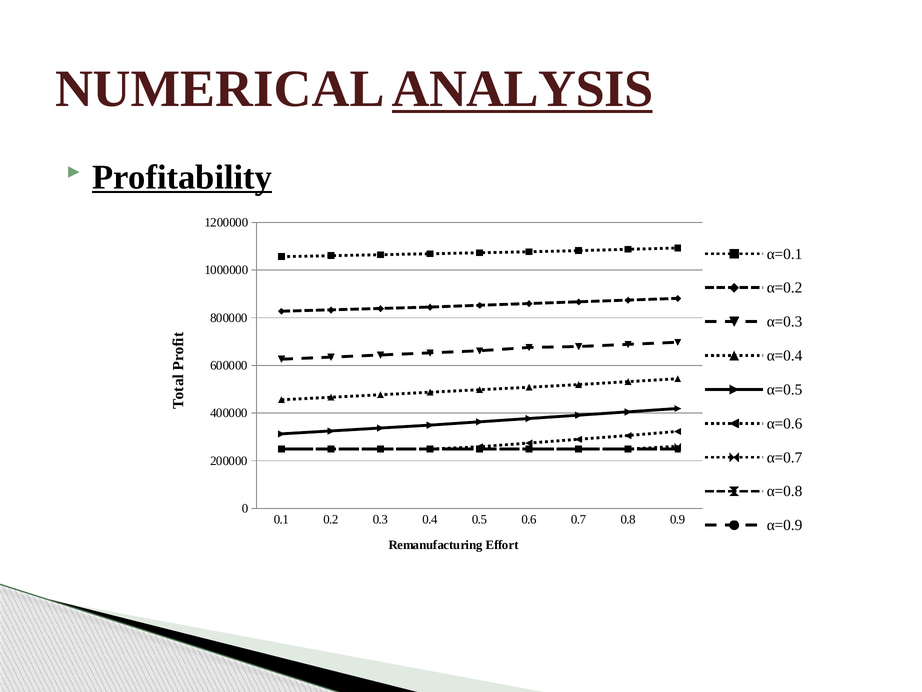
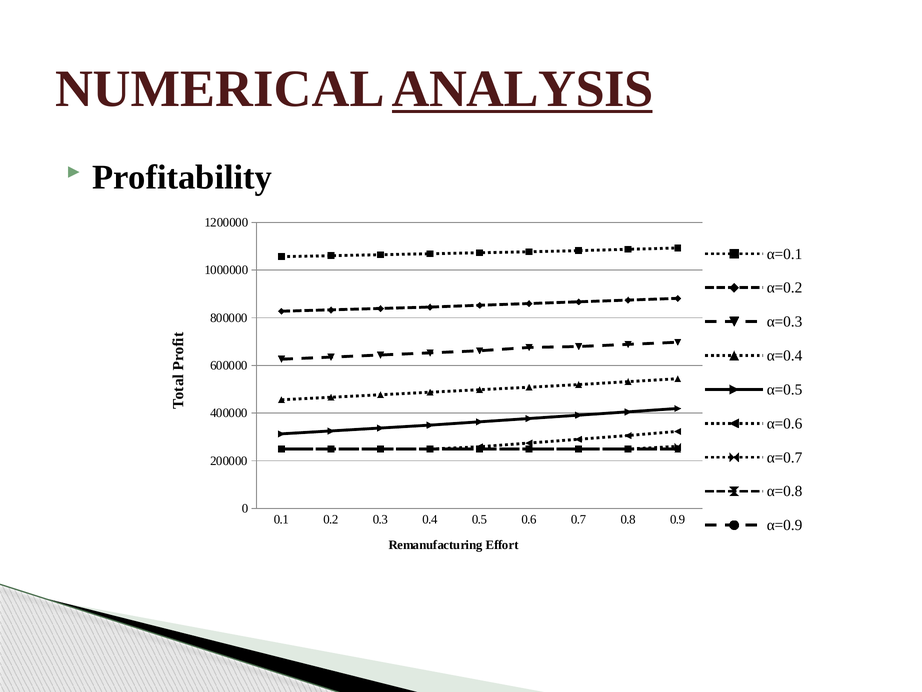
Profitability underline: present -> none
